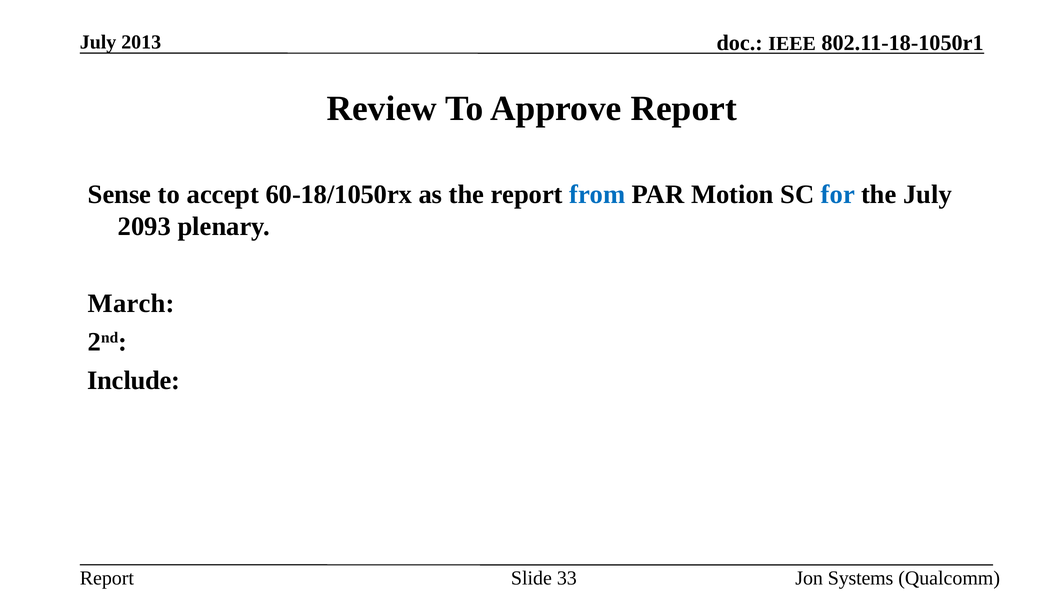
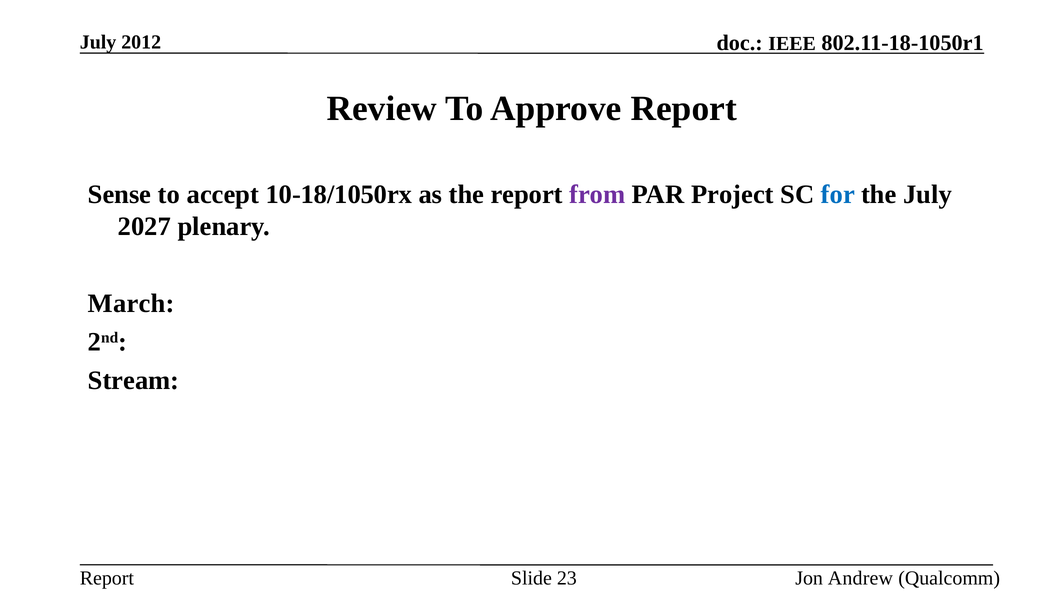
2013: 2013 -> 2012
60-18/1050rx: 60-18/1050rx -> 10-18/1050rx
from colour: blue -> purple
Motion: Motion -> Project
2093: 2093 -> 2027
Include: Include -> Stream
33: 33 -> 23
Systems: Systems -> Andrew
